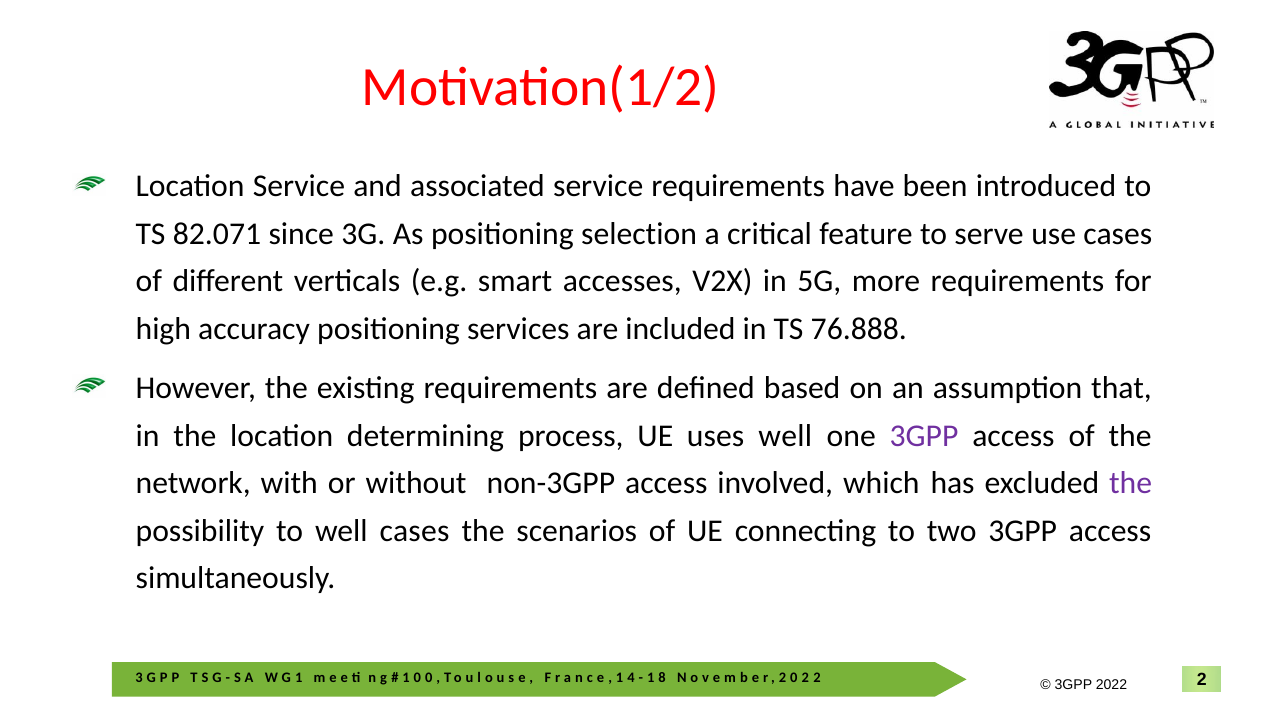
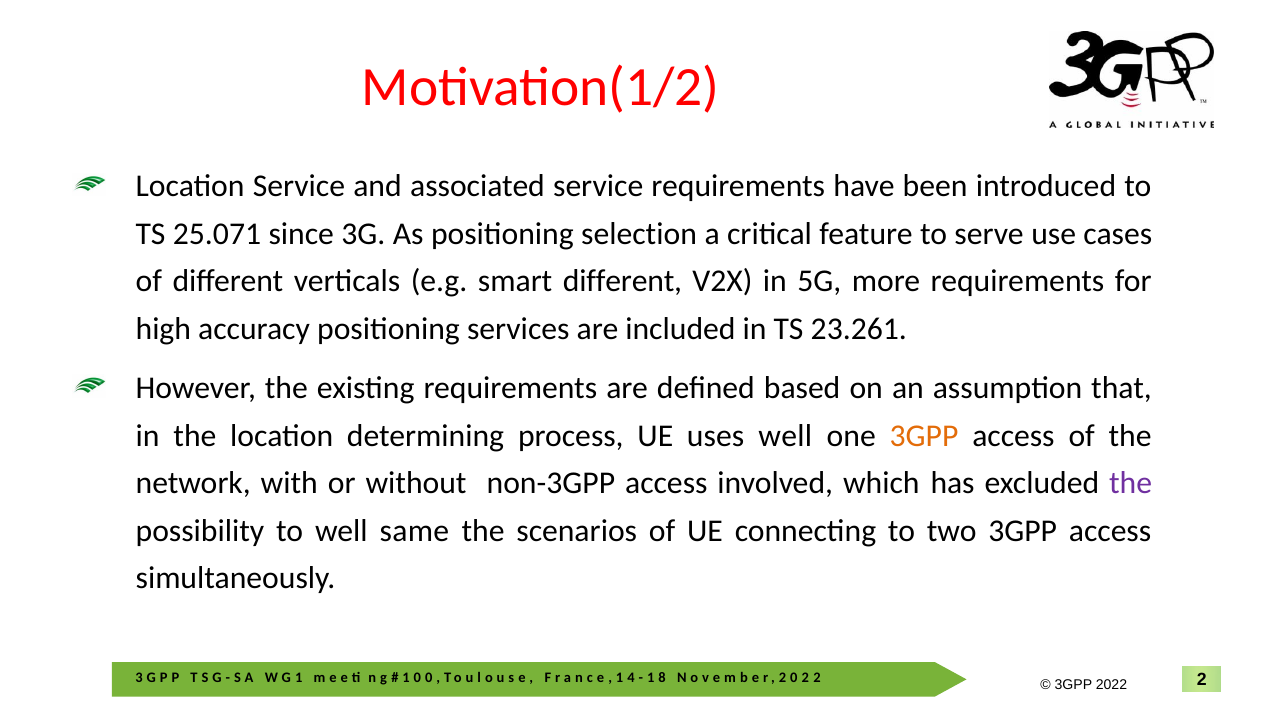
82.071: 82.071 -> 25.071
smart accesses: accesses -> different
76.888: 76.888 -> 23.261
3GPP at (924, 436) colour: purple -> orange
well cases: cases -> same
